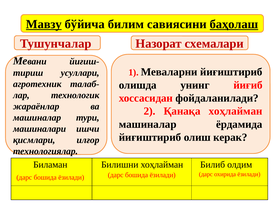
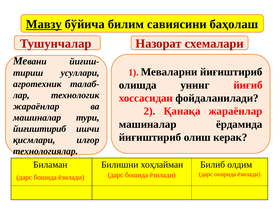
баҳолаш underline: present -> none
Қанақа хоҳлайман: хоҳлайман -> жараёнлар
машиналари at (40, 129): машиналари -> йиғиштириб
